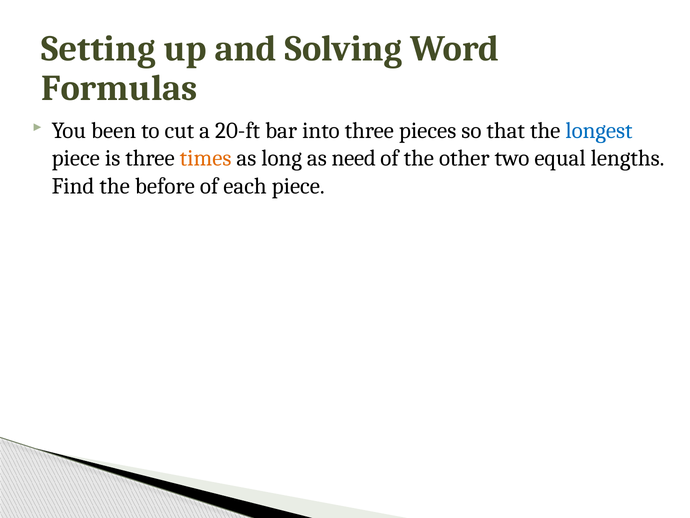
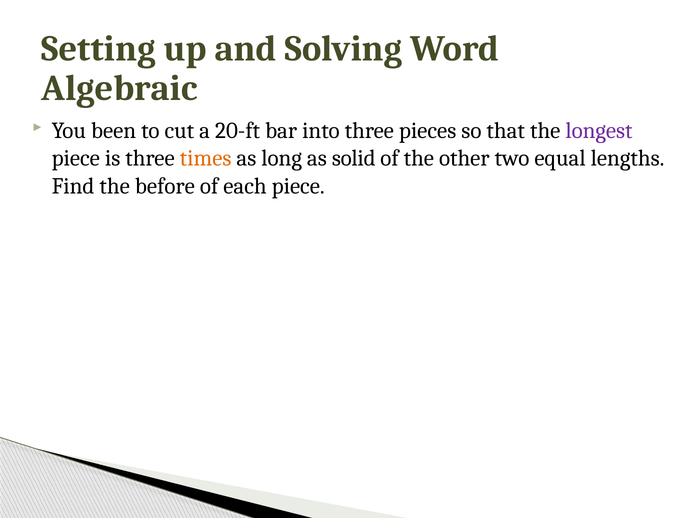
Formulas: Formulas -> Algebraic
longest colour: blue -> purple
need: need -> solid
